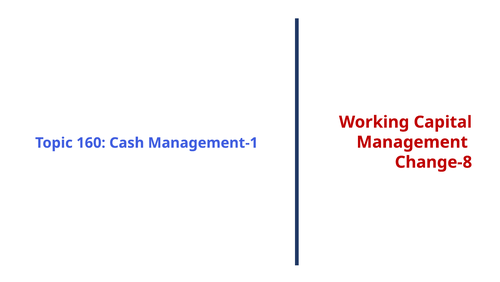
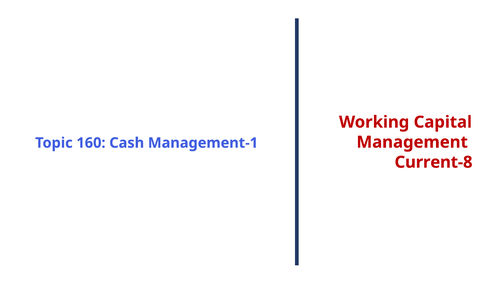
Change-8: Change-8 -> Current-8
